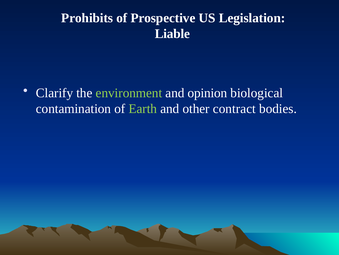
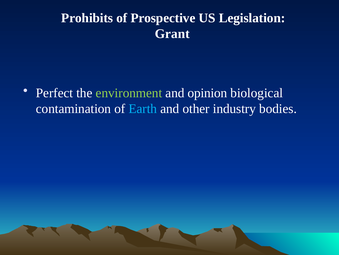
Liable: Liable -> Grant
Clarify: Clarify -> Perfect
Earth colour: light green -> light blue
contract: contract -> industry
